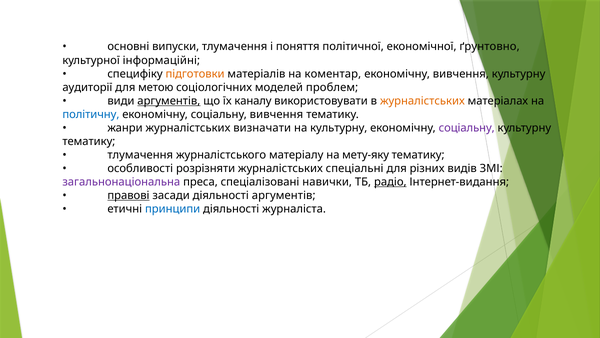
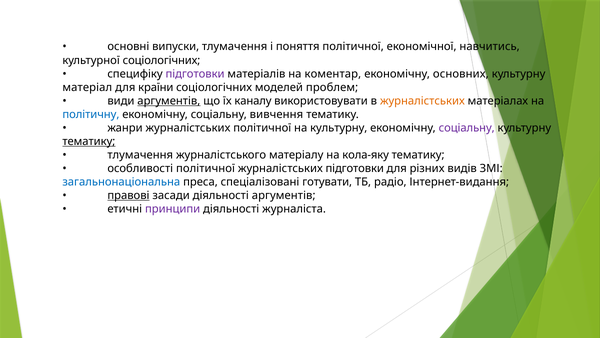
ґрунтовно: ґрунтовно -> навчитись
культурної інформаційні: інформаційні -> соціологічних
підготовки at (195, 74) colour: orange -> purple
економічну вивчення: вивчення -> основних
аудиторії: аудиторії -> матеріал
метою: метою -> країни
журналістських визначати: визначати -> політичної
тематику at (89, 141) underline: none -> present
мету-яку: мету-яку -> кола-яку
особливості розрізняти: розрізняти -> політичної
журналістських спеціальні: спеціальні -> підготовки
загальнонаціональна colour: purple -> blue
навички: навички -> готувати
радіо underline: present -> none
принципи colour: blue -> purple
